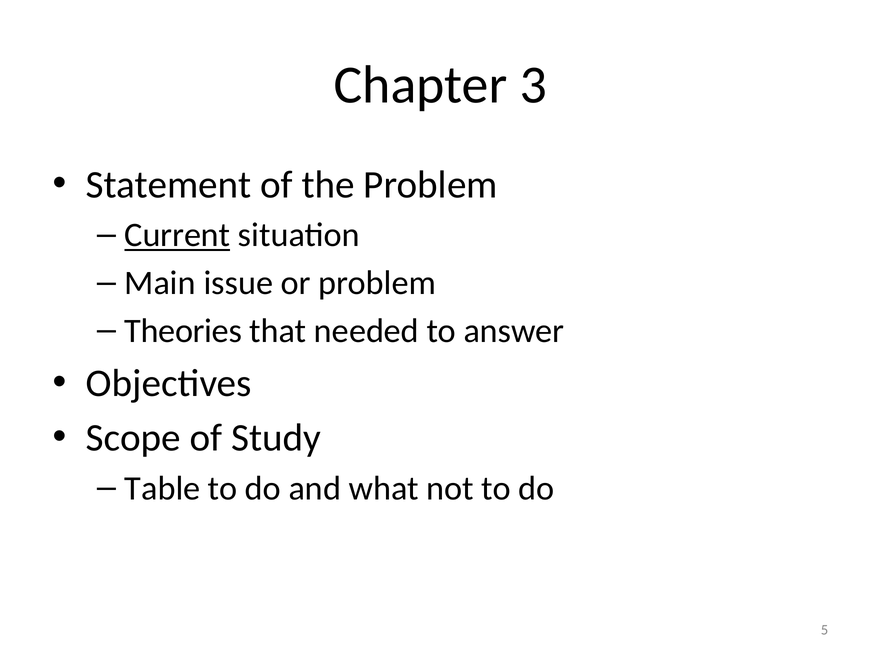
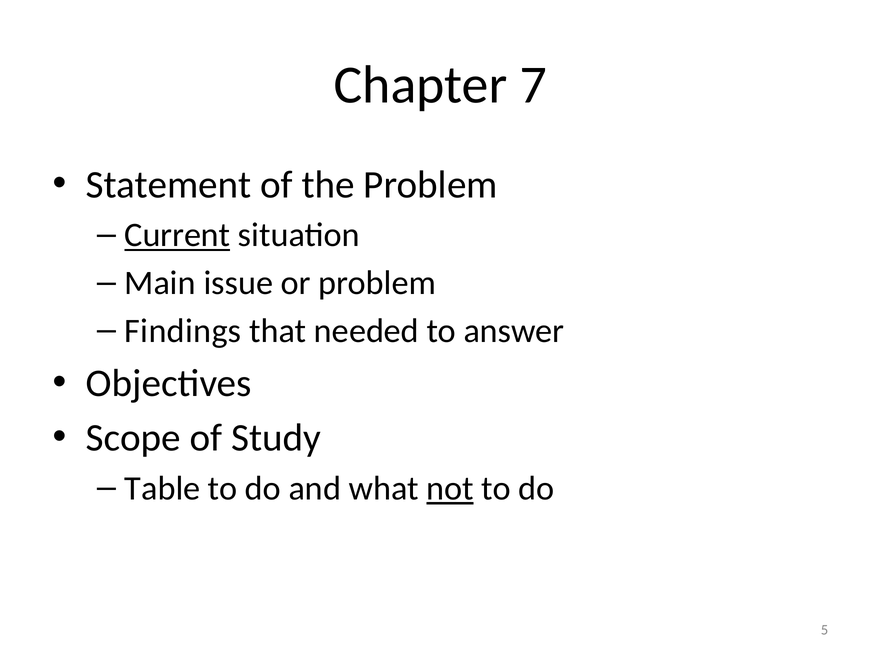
3: 3 -> 7
Theories: Theories -> Findings
not underline: none -> present
